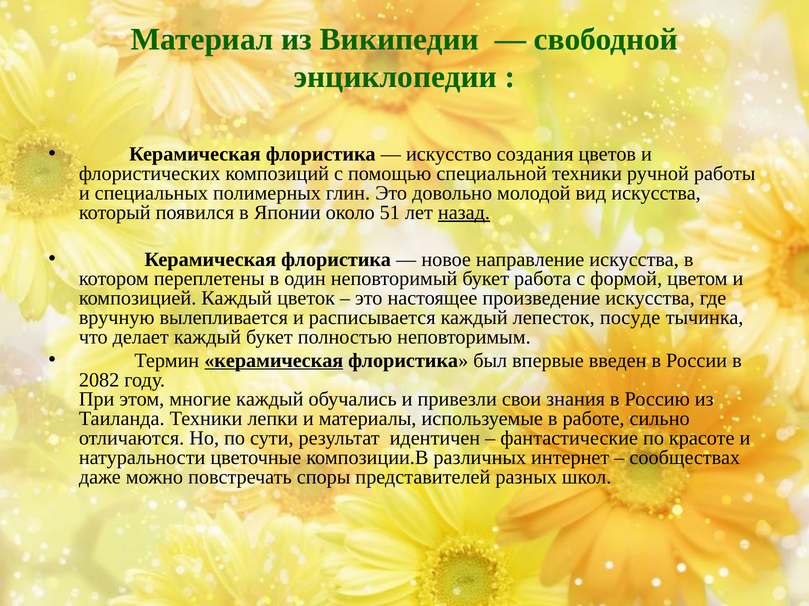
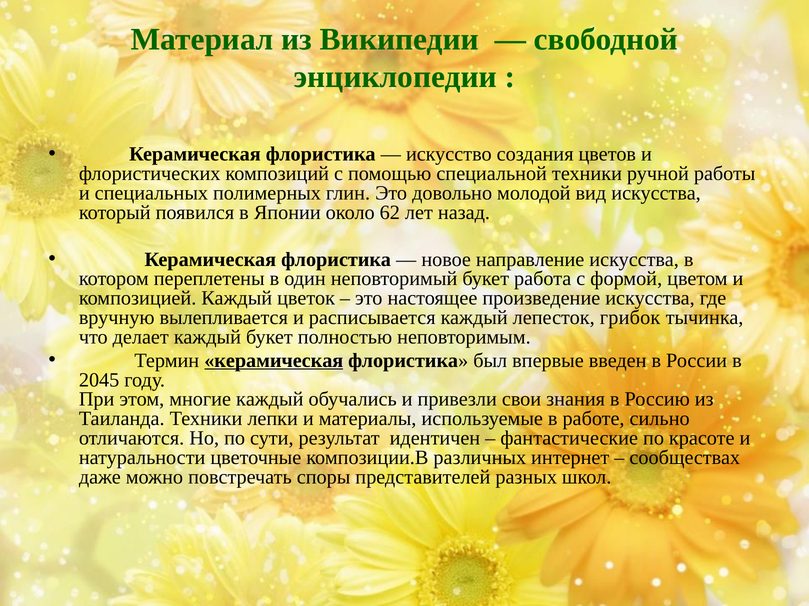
51: 51 -> 62
назад underline: present -> none
посуде: посуде -> грибок
2082: 2082 -> 2045
